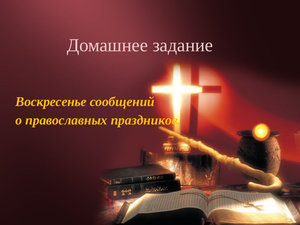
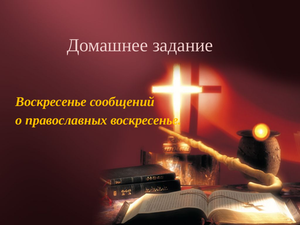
православных праздников: праздников -> воскресенье
